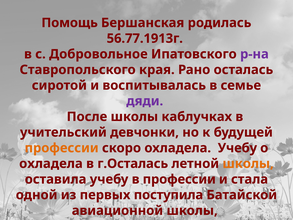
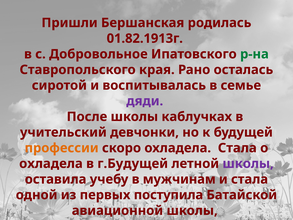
Помощь: Помощь -> Пришли
56.77.1913г: 56.77.1913г -> 01.82.1913г
р-на colour: purple -> green
охладела Учебу: Учебу -> Стала
г.Осталась: г.Осталась -> г.Будущей
школы at (248, 163) colour: orange -> purple
в профессии: профессии -> мужчинам
